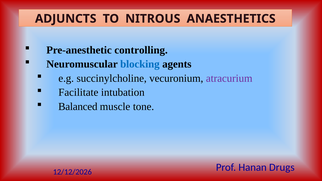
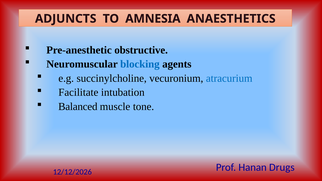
NITROUS: NITROUS -> AMNESIA
controlling: controlling -> obstructive
atracurium colour: purple -> blue
